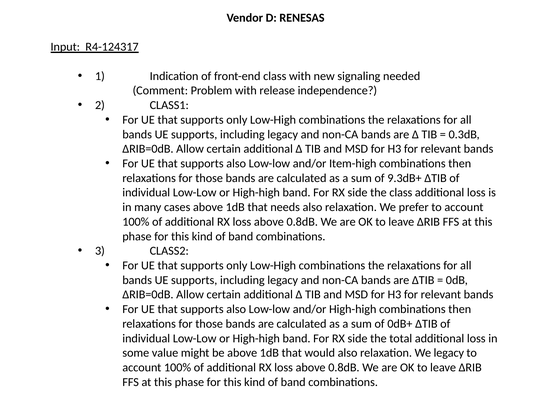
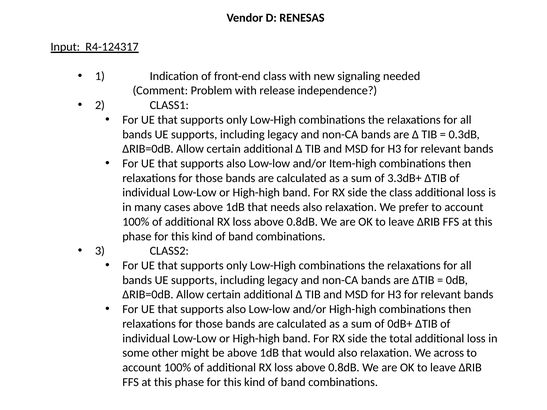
9.3dB+: 9.3dB+ -> 3.3dB+
value: value -> other
We legacy: legacy -> across
